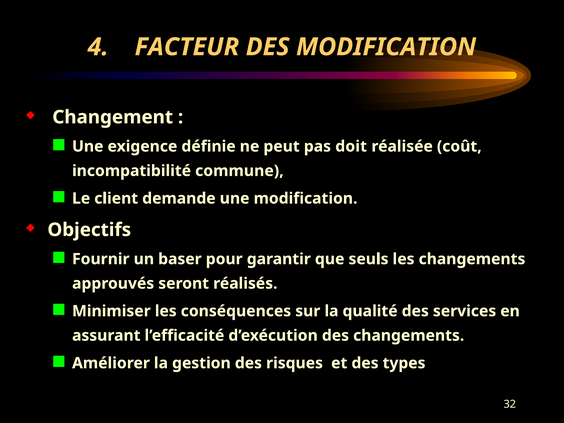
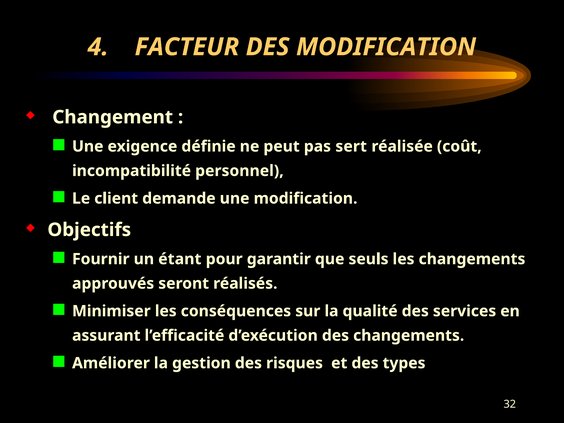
doit: doit -> sert
commune: commune -> personnel
baser: baser -> étant
